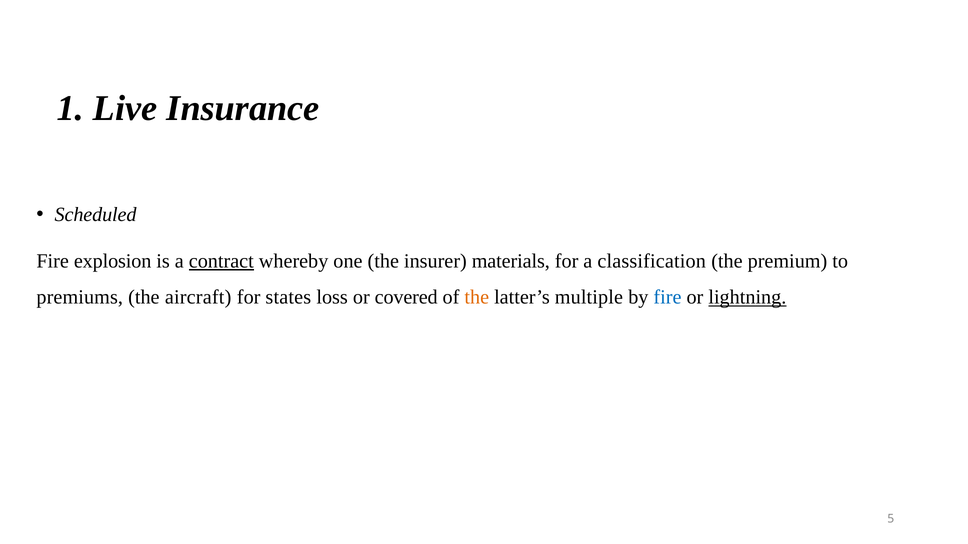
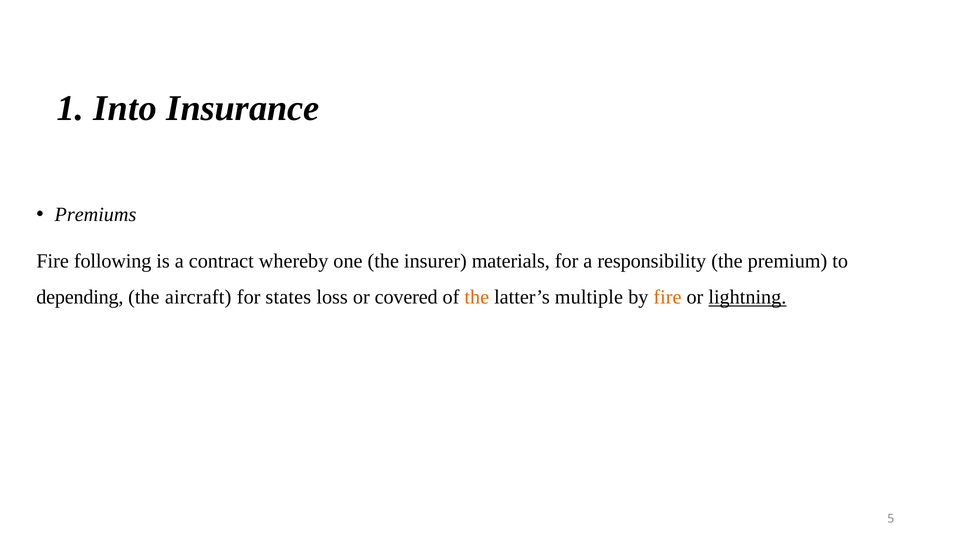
Live: Live -> Into
Scheduled: Scheduled -> Premiums
explosion: explosion -> following
contract underline: present -> none
classification: classification -> responsibility
premiums: premiums -> depending
fire at (667, 298) colour: blue -> orange
